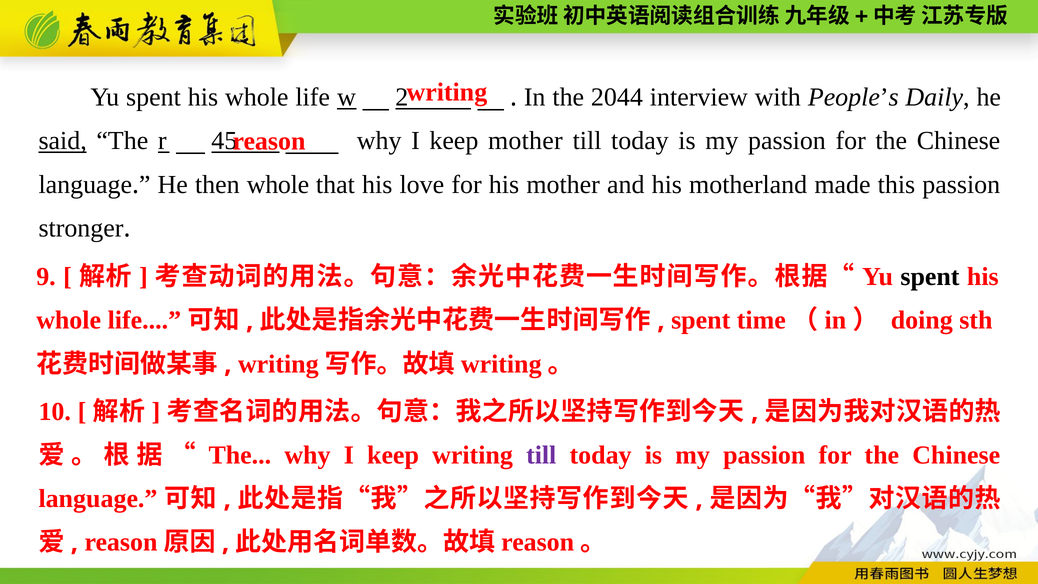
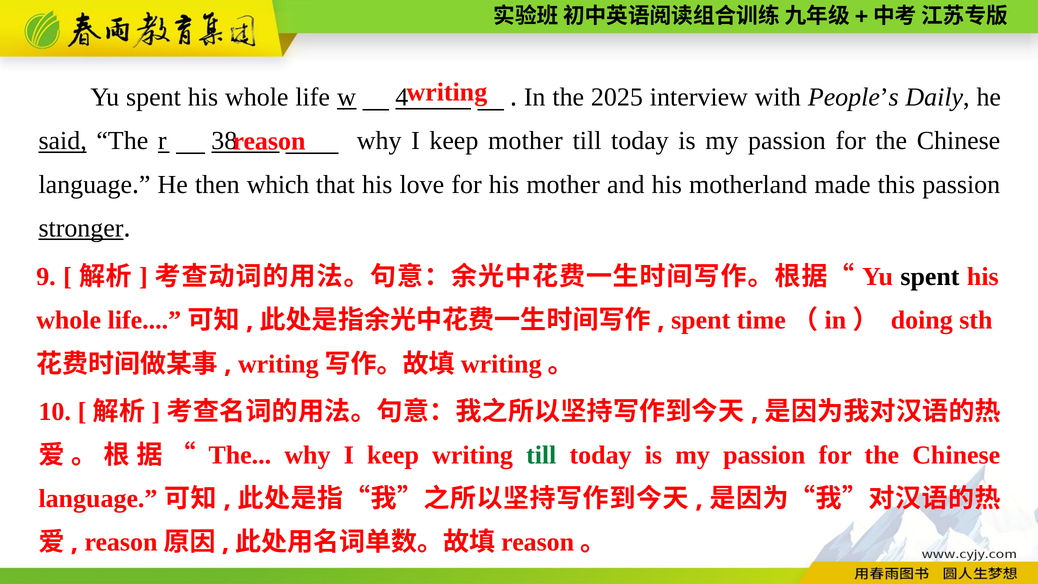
2: 2 -> 4
2044: 2044 -> 2025
45: 45 -> 38
then whole: whole -> which
stronger underline: none -> present
till at (541, 455) colour: purple -> green
